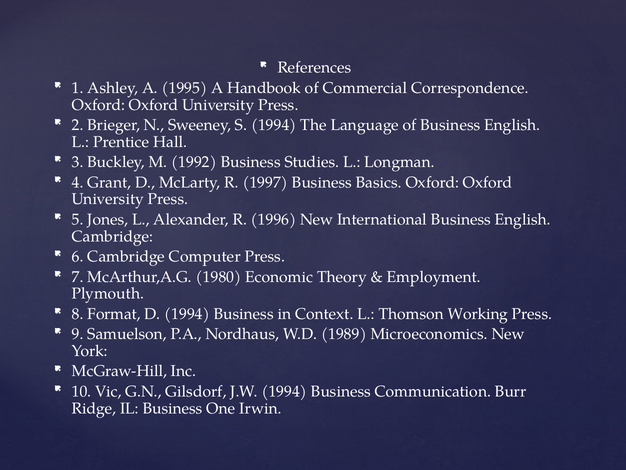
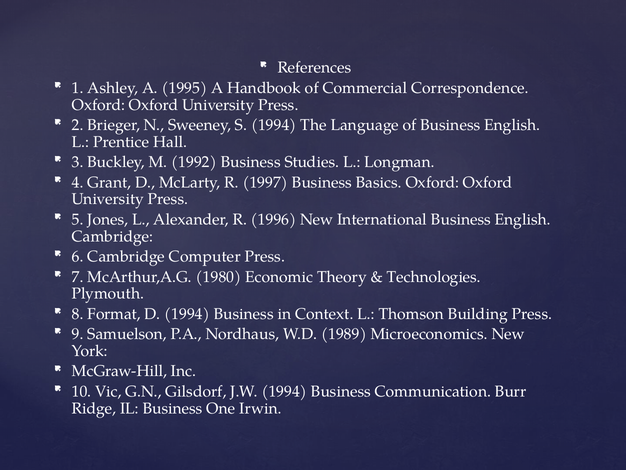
Employment: Employment -> Technologies
Working: Working -> Building
